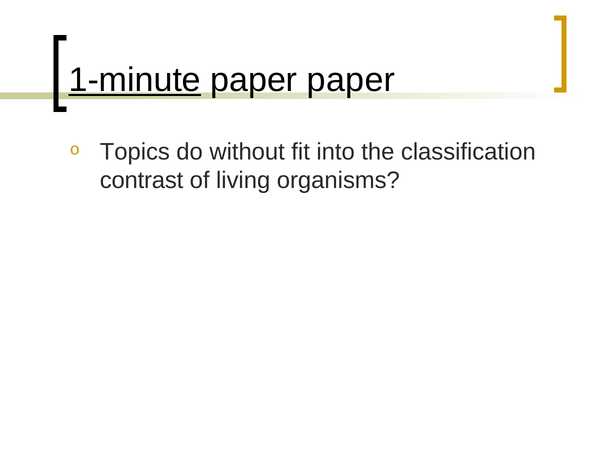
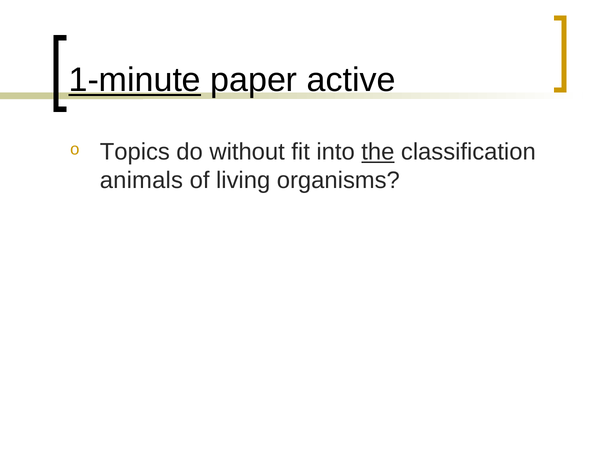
paper paper: paper -> active
the underline: none -> present
contrast: contrast -> animals
